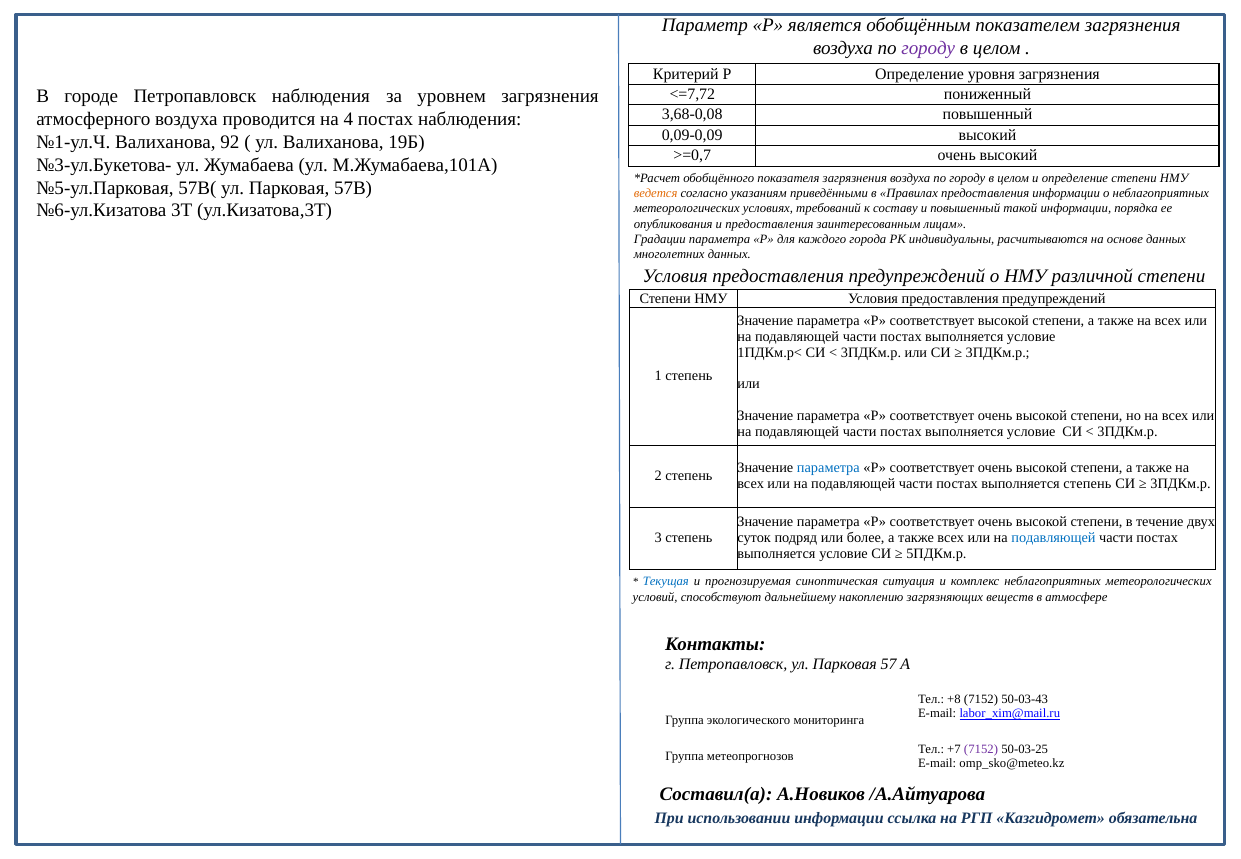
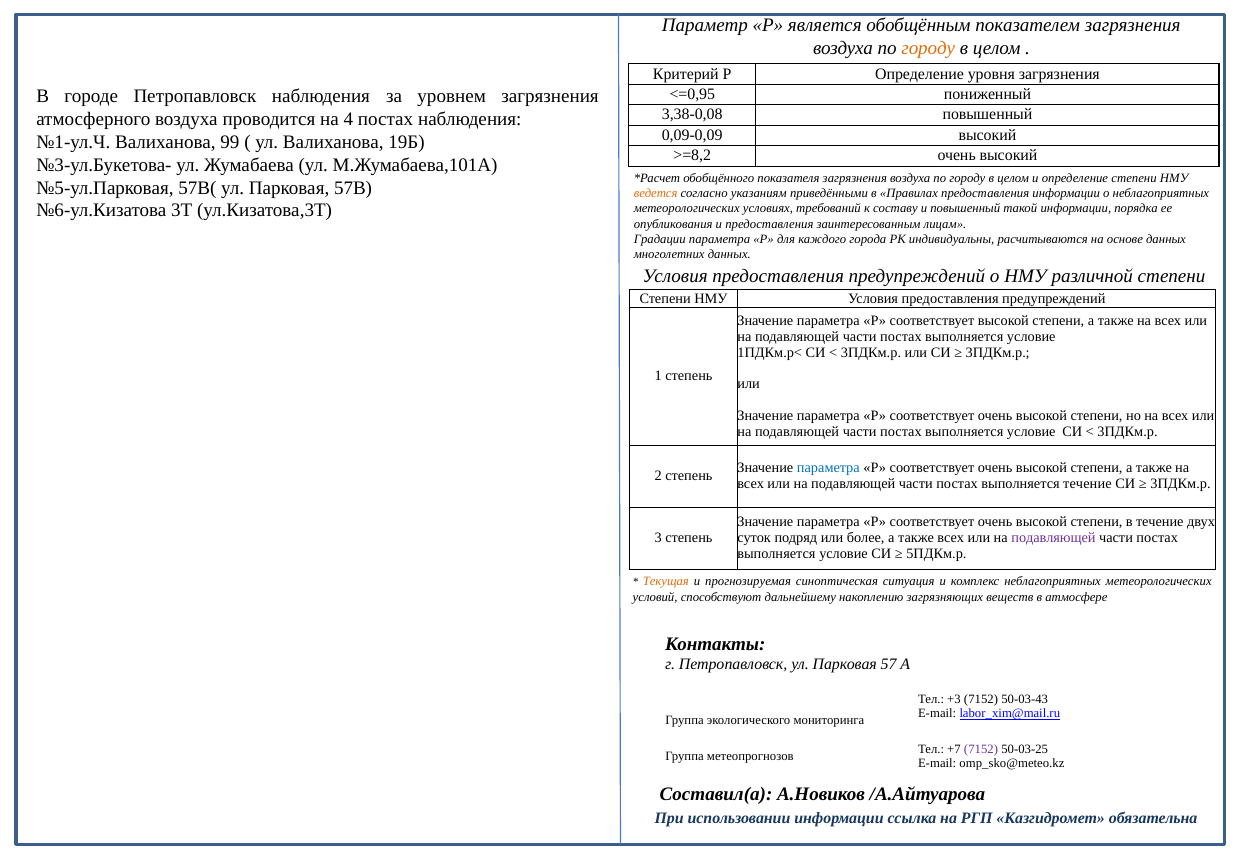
городу at (928, 48) colour: purple -> orange
<=7,72: <=7,72 -> <=0,95
3,68-0,08: 3,68-0,08 -> 3,38-0,08
92: 92 -> 99
>=0,7: >=0,7 -> >=8,2
выполняется степень: степень -> течение
подавляющей at (1053, 538) colour: blue -> purple
Текущая colour: blue -> orange
+8: +8 -> +3
